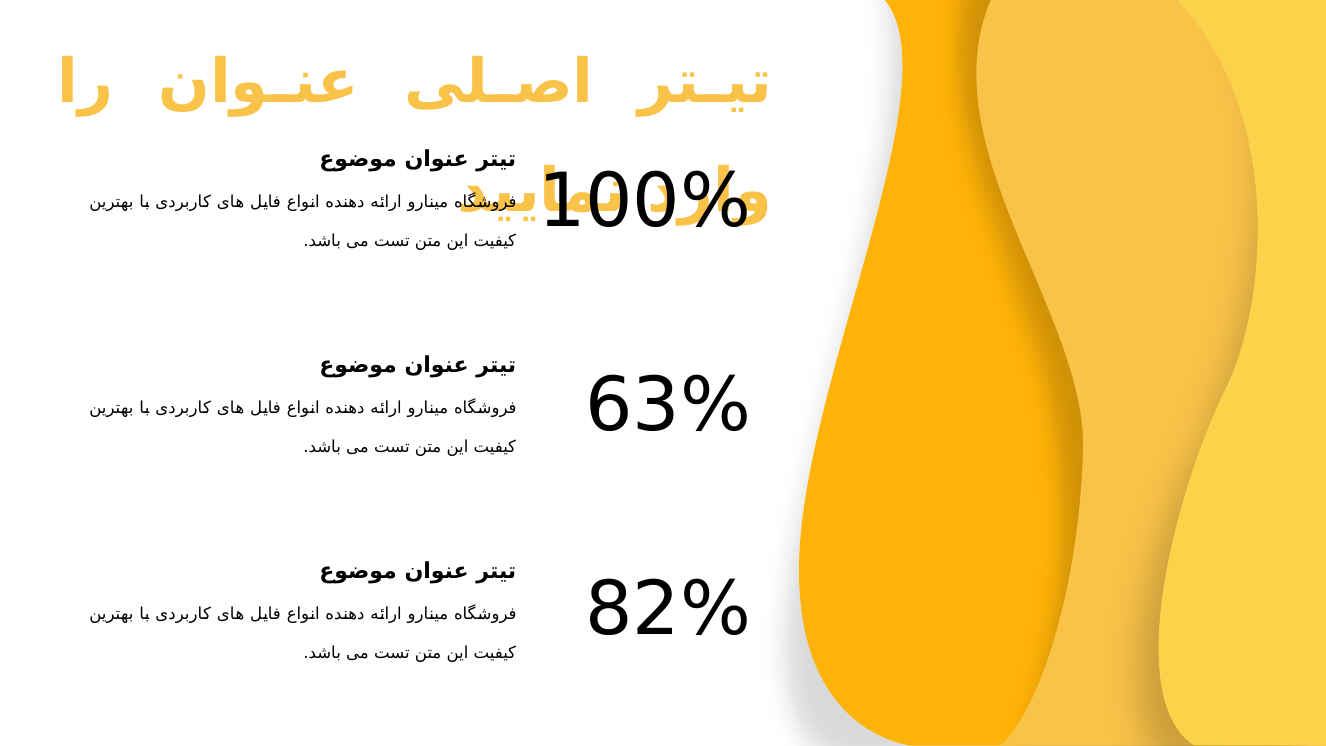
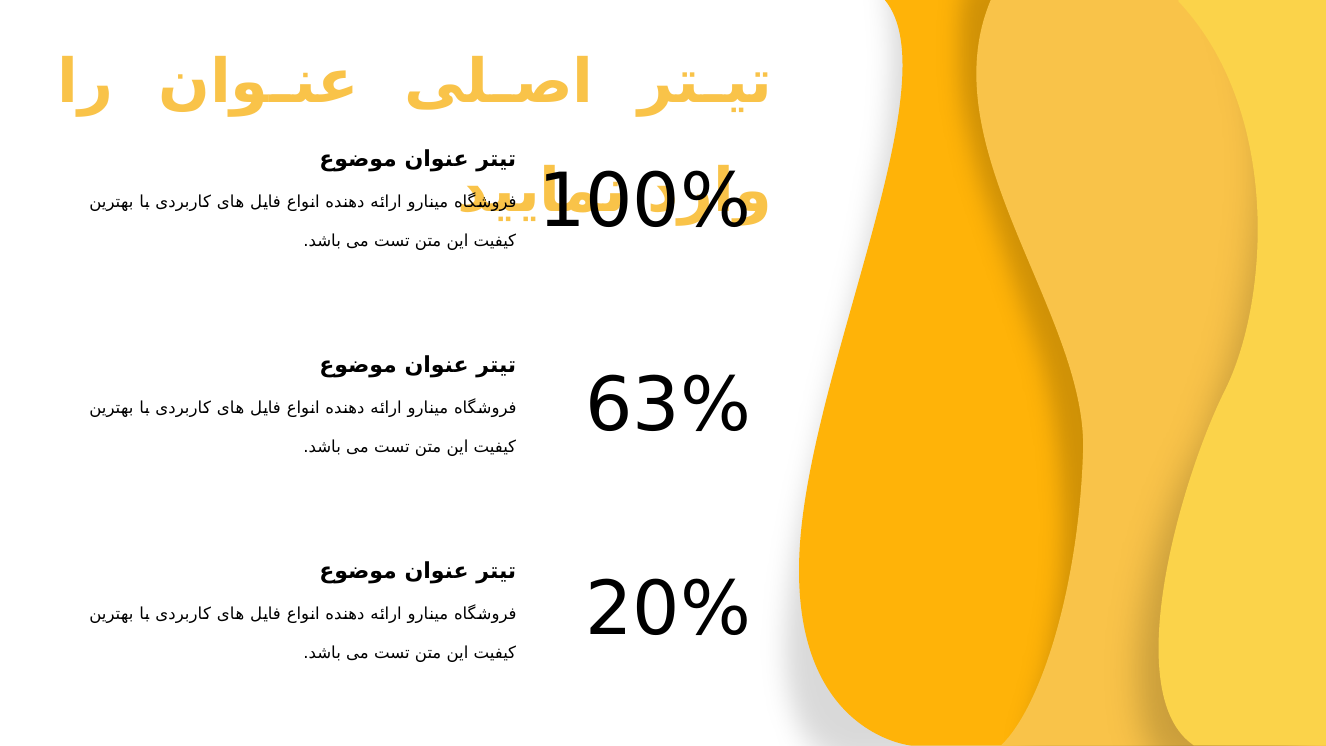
82%: 82% -> 20%
